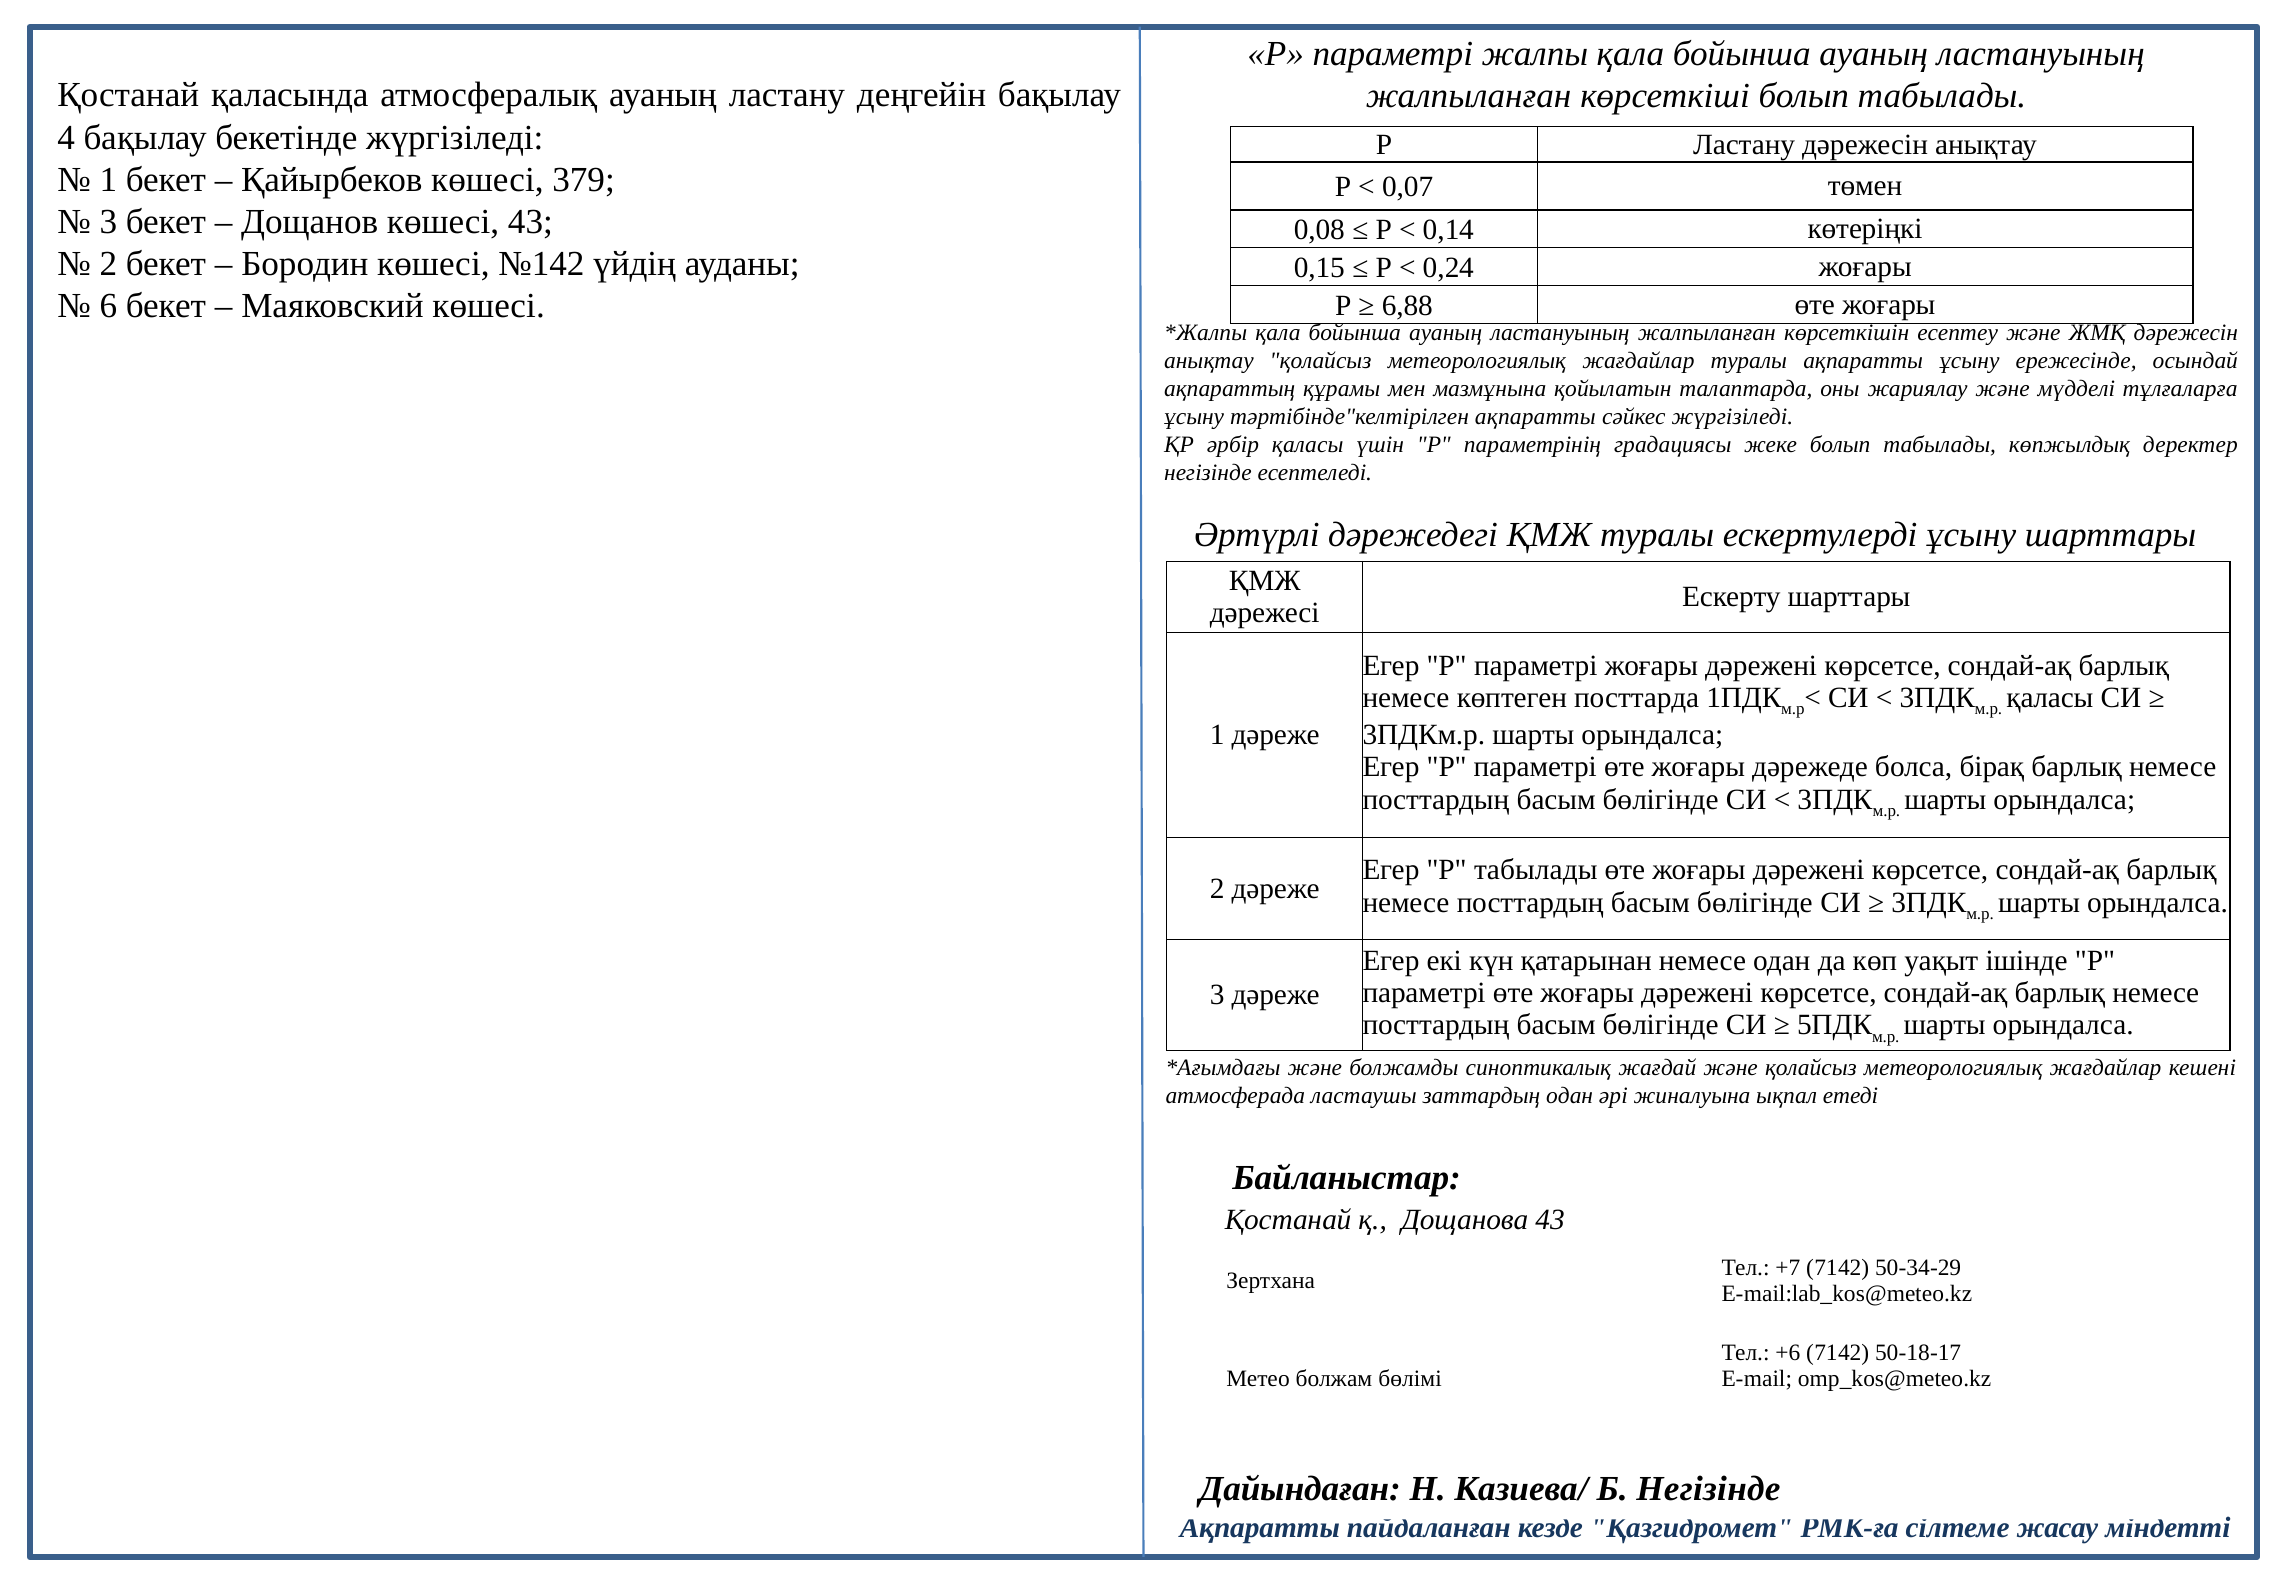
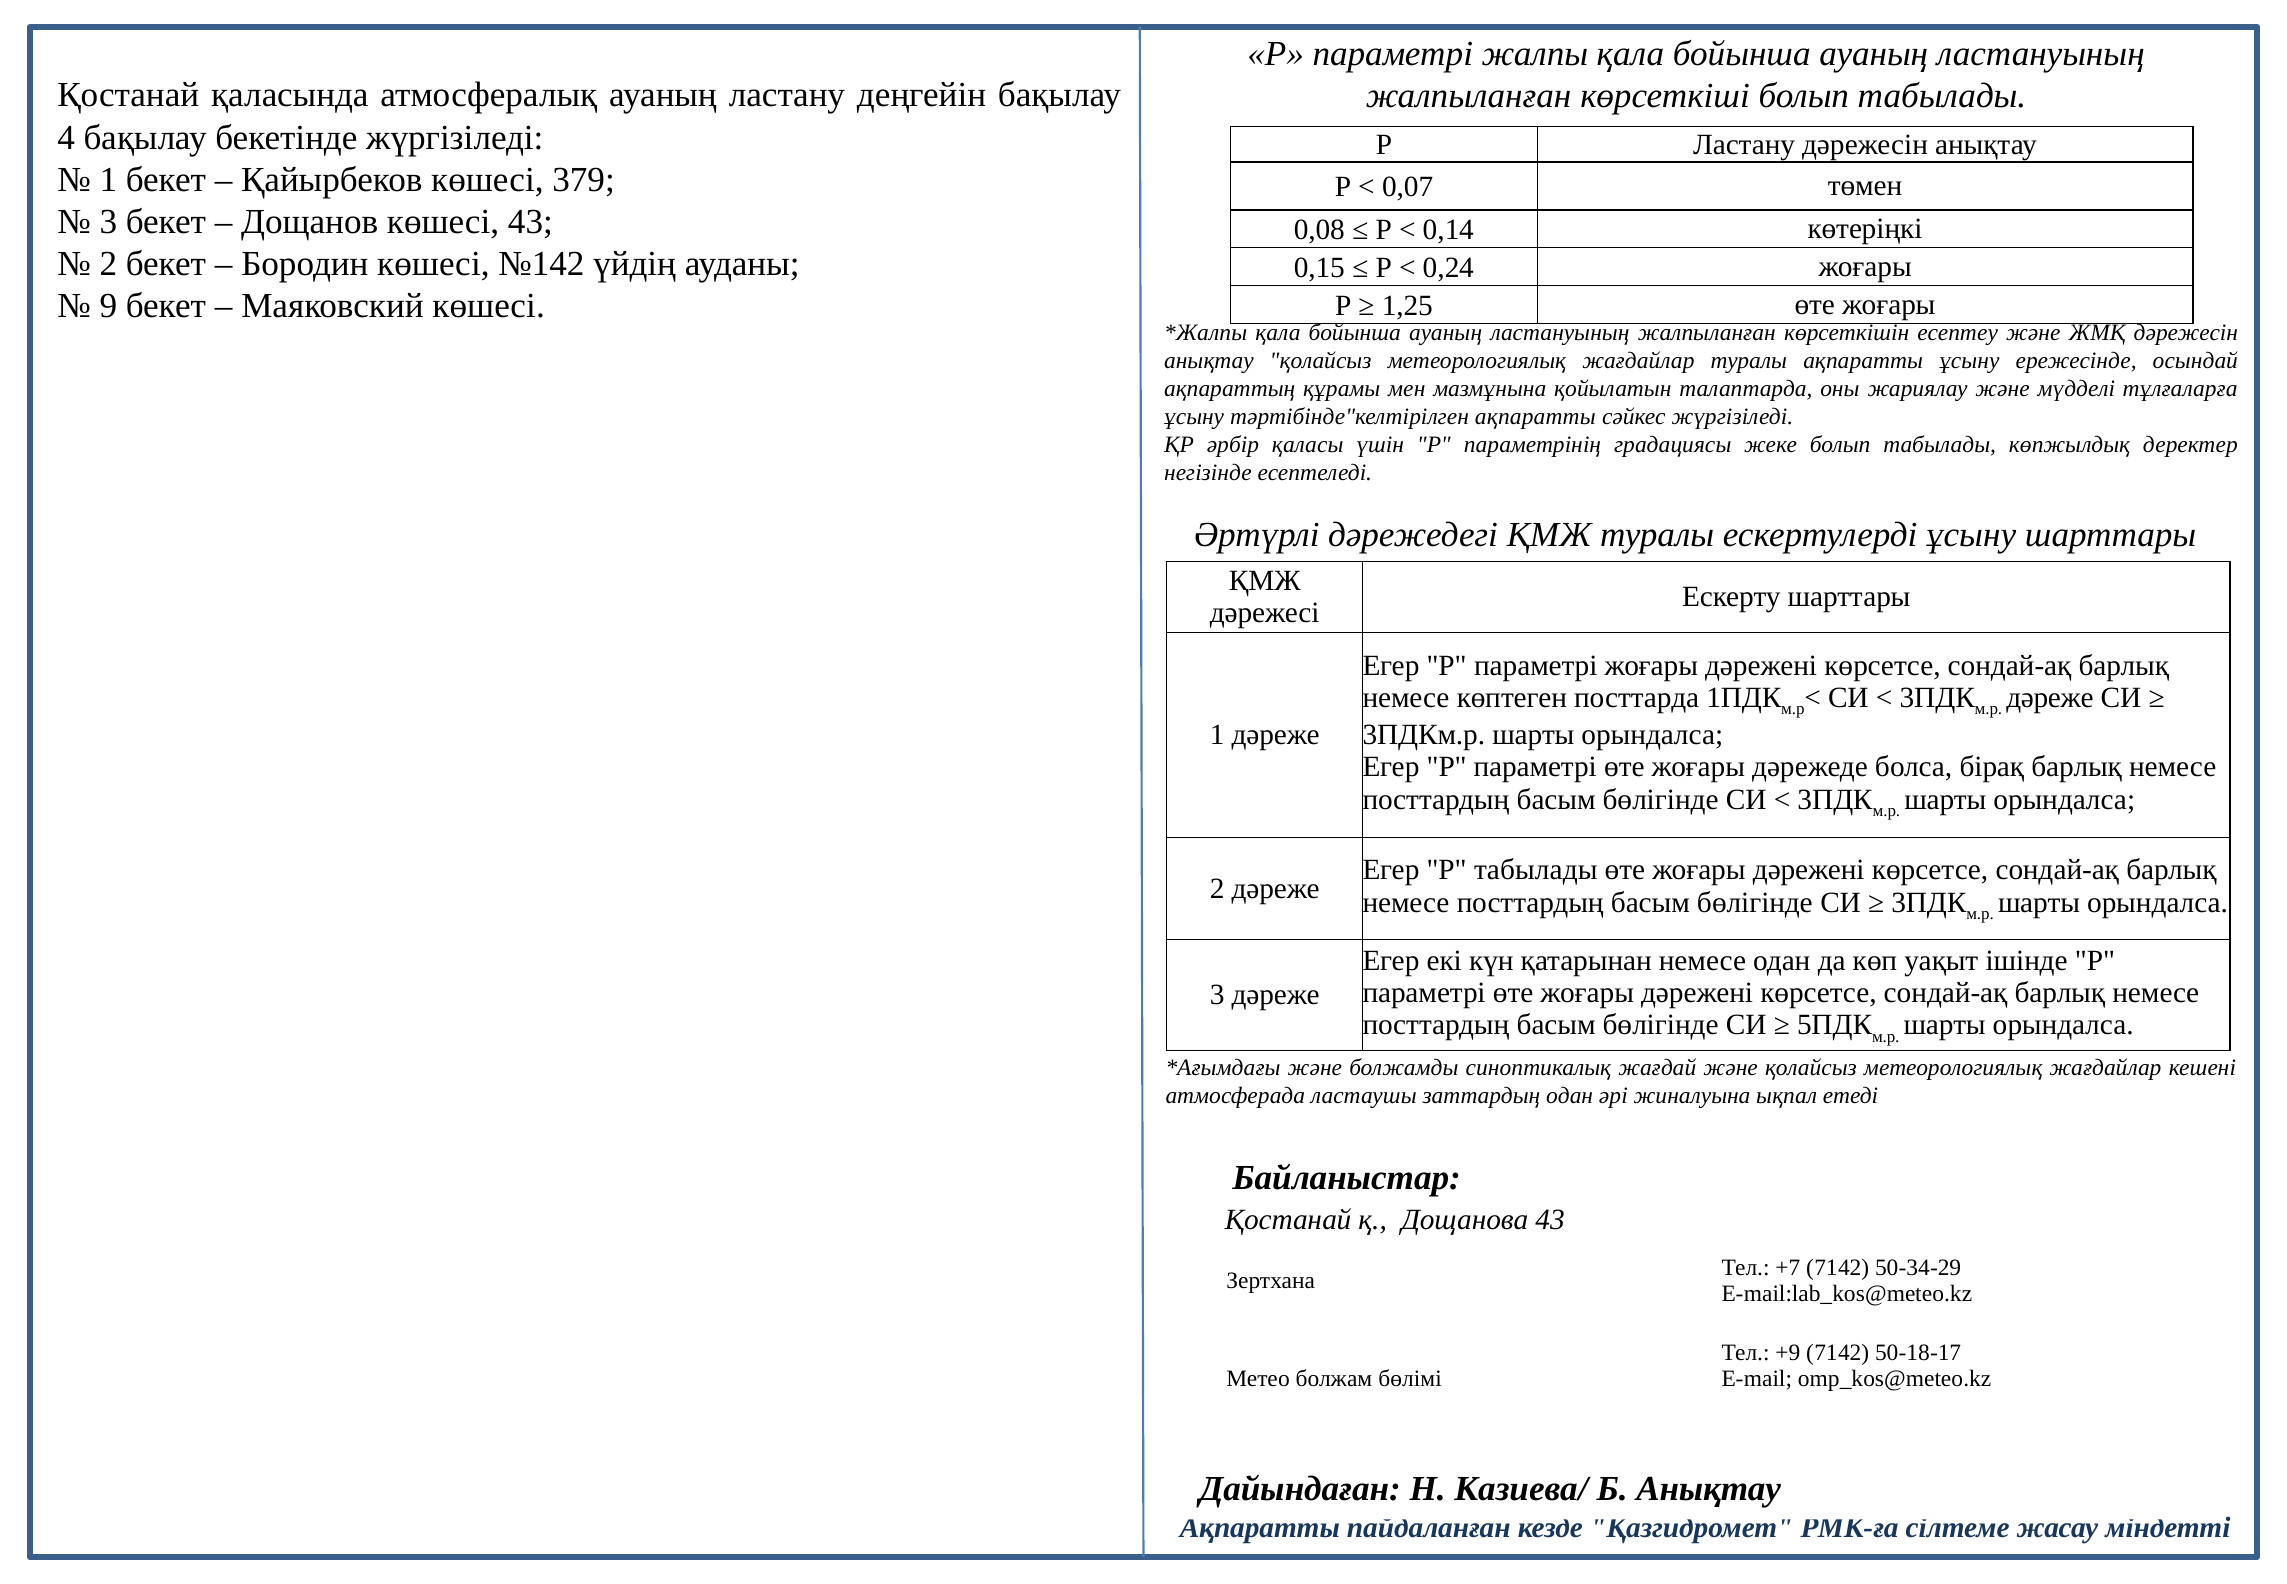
6: 6 -> 9
6,88: 6,88 -> 1,25
қаласы at (2050, 698): қаласы -> дәреже
+6: +6 -> +9
Б Негізінде: Негізінде -> Анықтау
